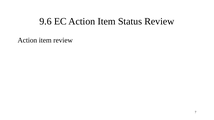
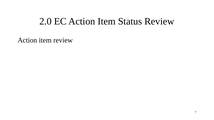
9.6: 9.6 -> 2.0
